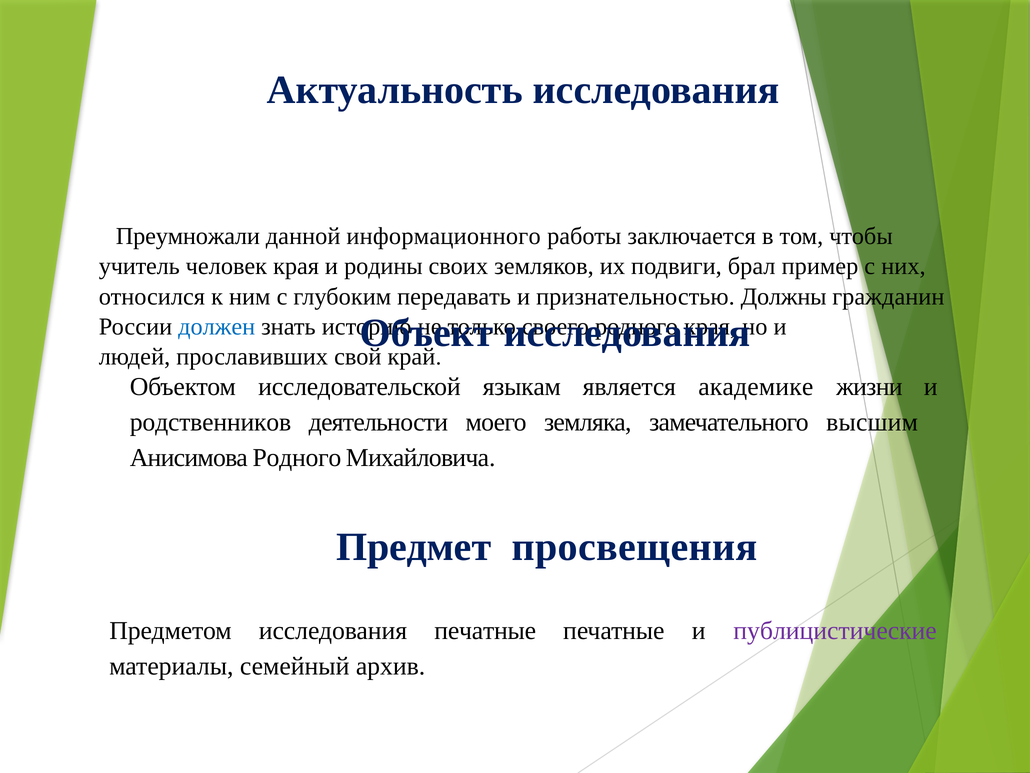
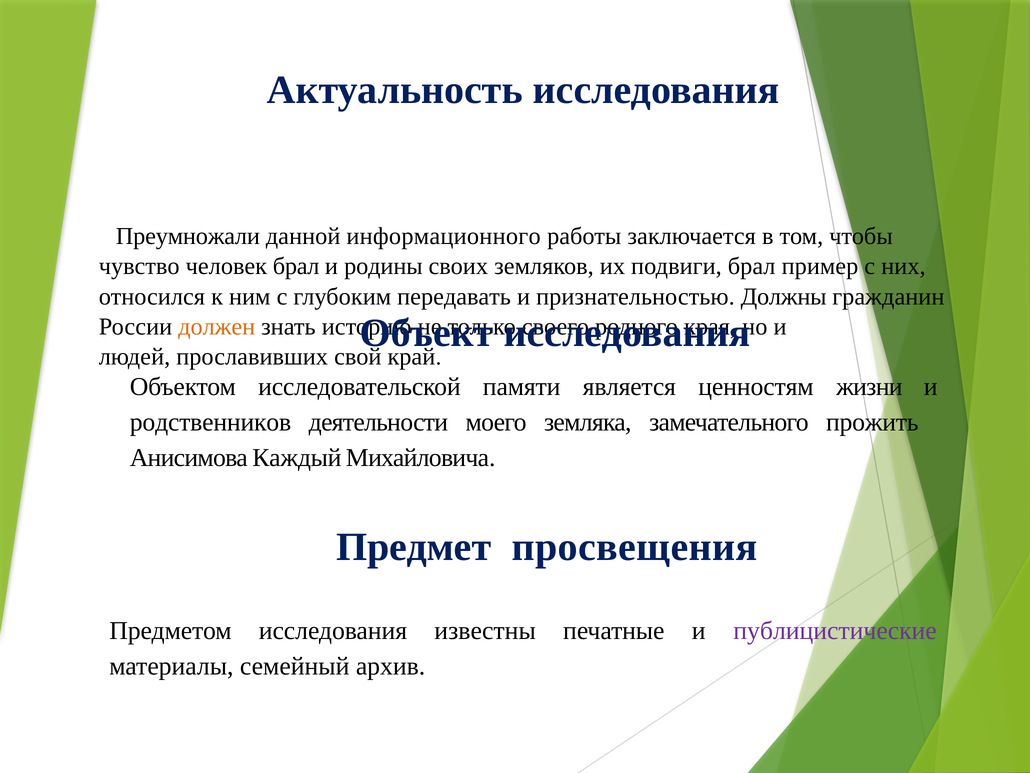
учитель: учитель -> чувство
человек края: края -> брал
должен colour: blue -> orange
языкам: языкам -> памяти
академике: академике -> ценностям
высшим: высшим -> прожить
Анисимова Родного: Родного -> Каждый
исследования печатные: печатные -> известны
